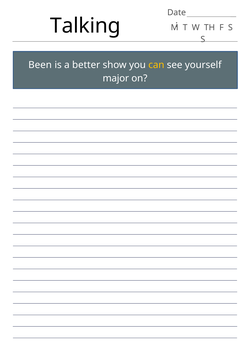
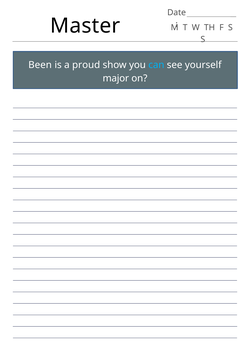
Talking: Talking -> Master
better: better -> proud
can colour: yellow -> light blue
